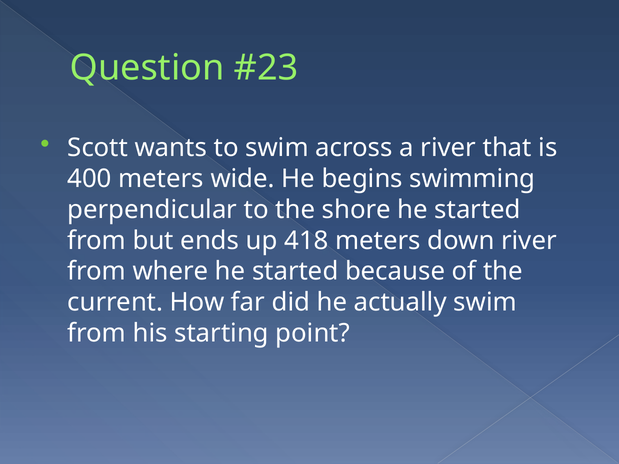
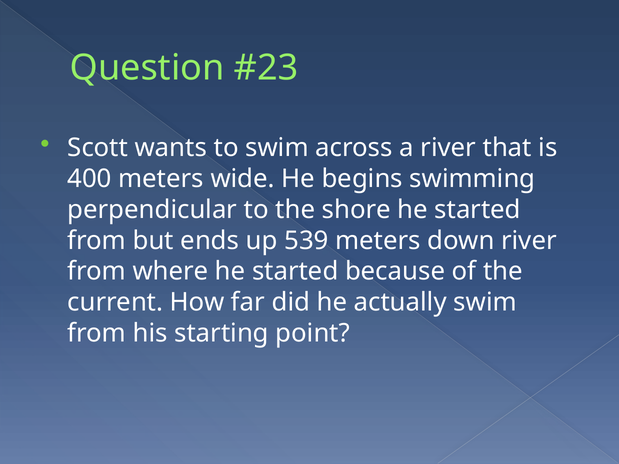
418: 418 -> 539
